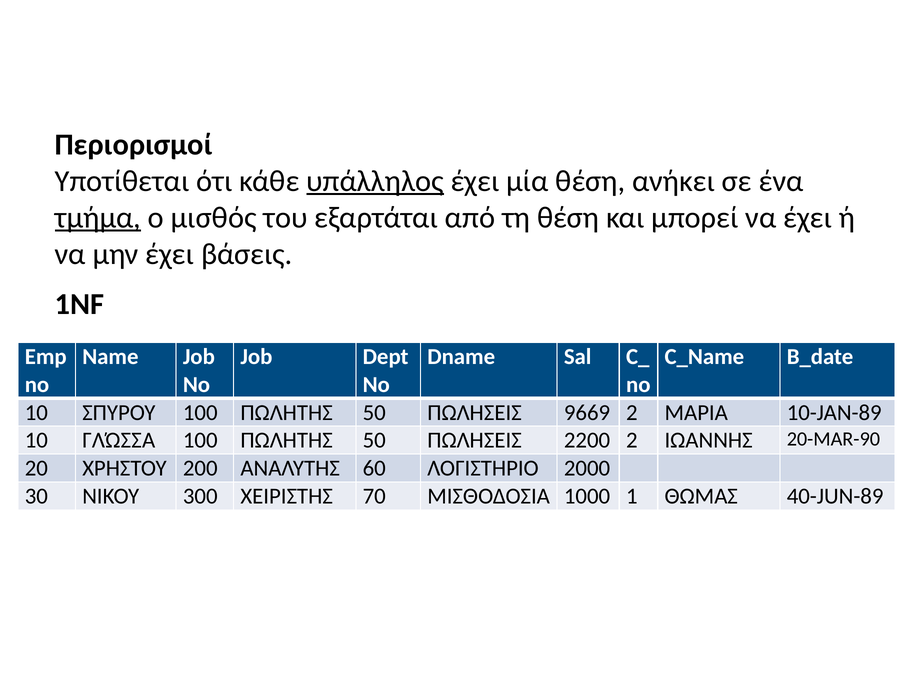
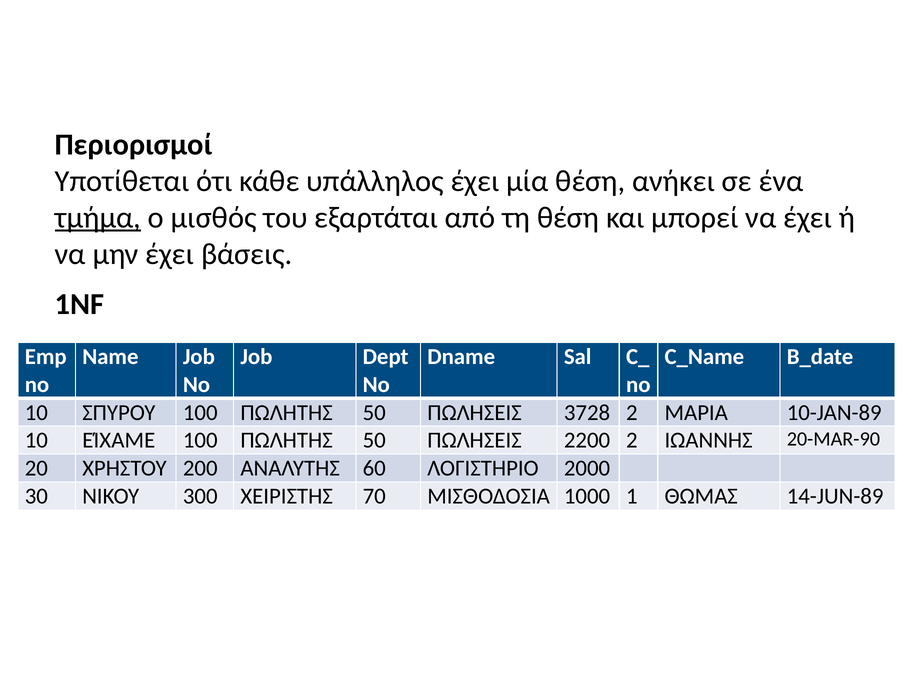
υπάλληλος underline: present -> none
9669: 9669 -> 3728
ΓΛΏΣΣΑ: ΓΛΏΣΣΑ -> ΕΊΧΑΜΕ
40-JUN-89: 40-JUN-89 -> 14-JUN-89
